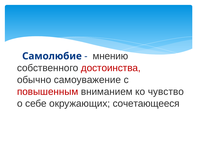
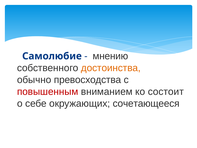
достоинства colour: red -> orange
самоуважение: самоуважение -> превосходства
чувство: чувство -> состоит
